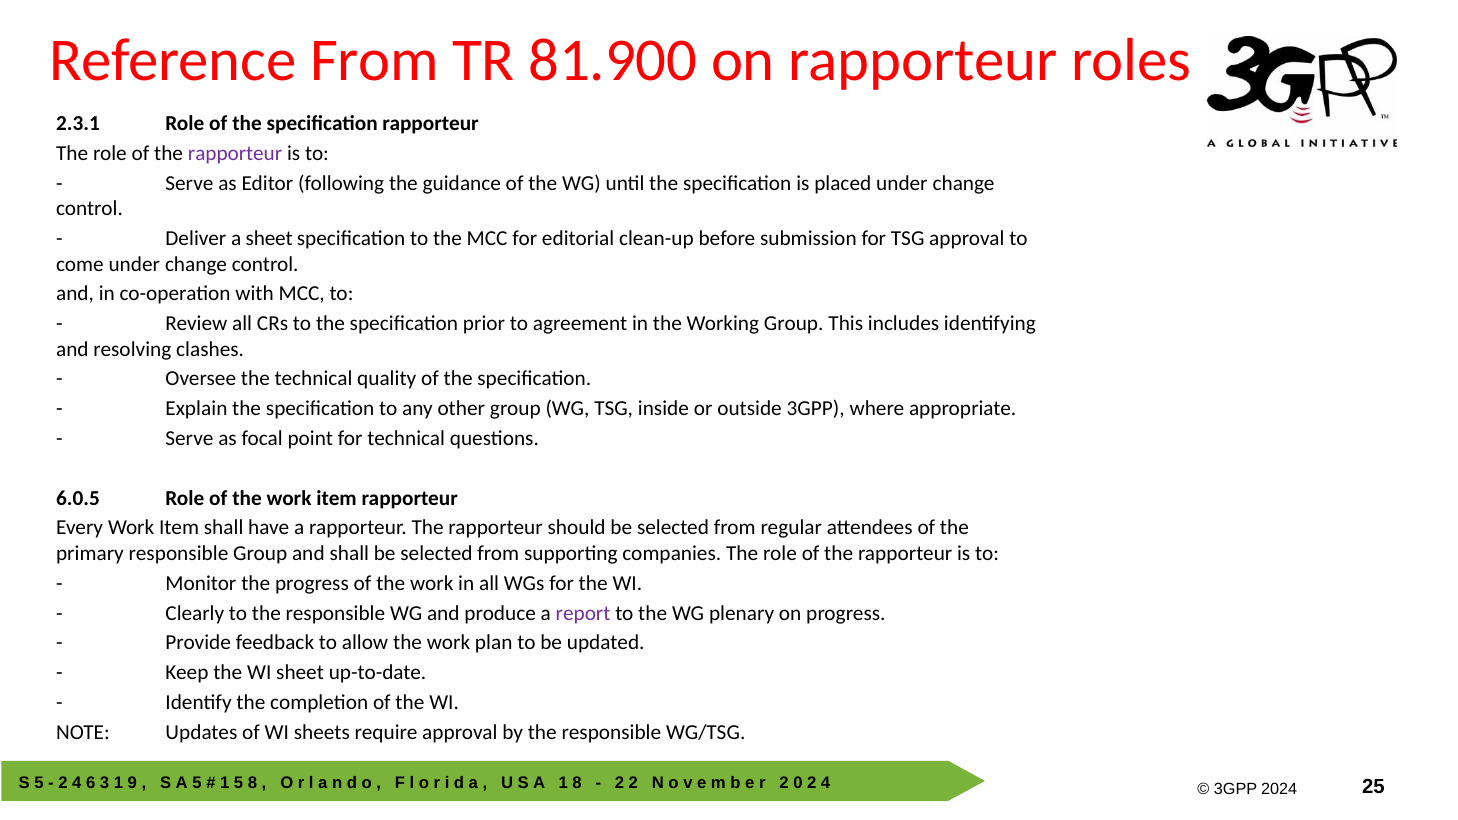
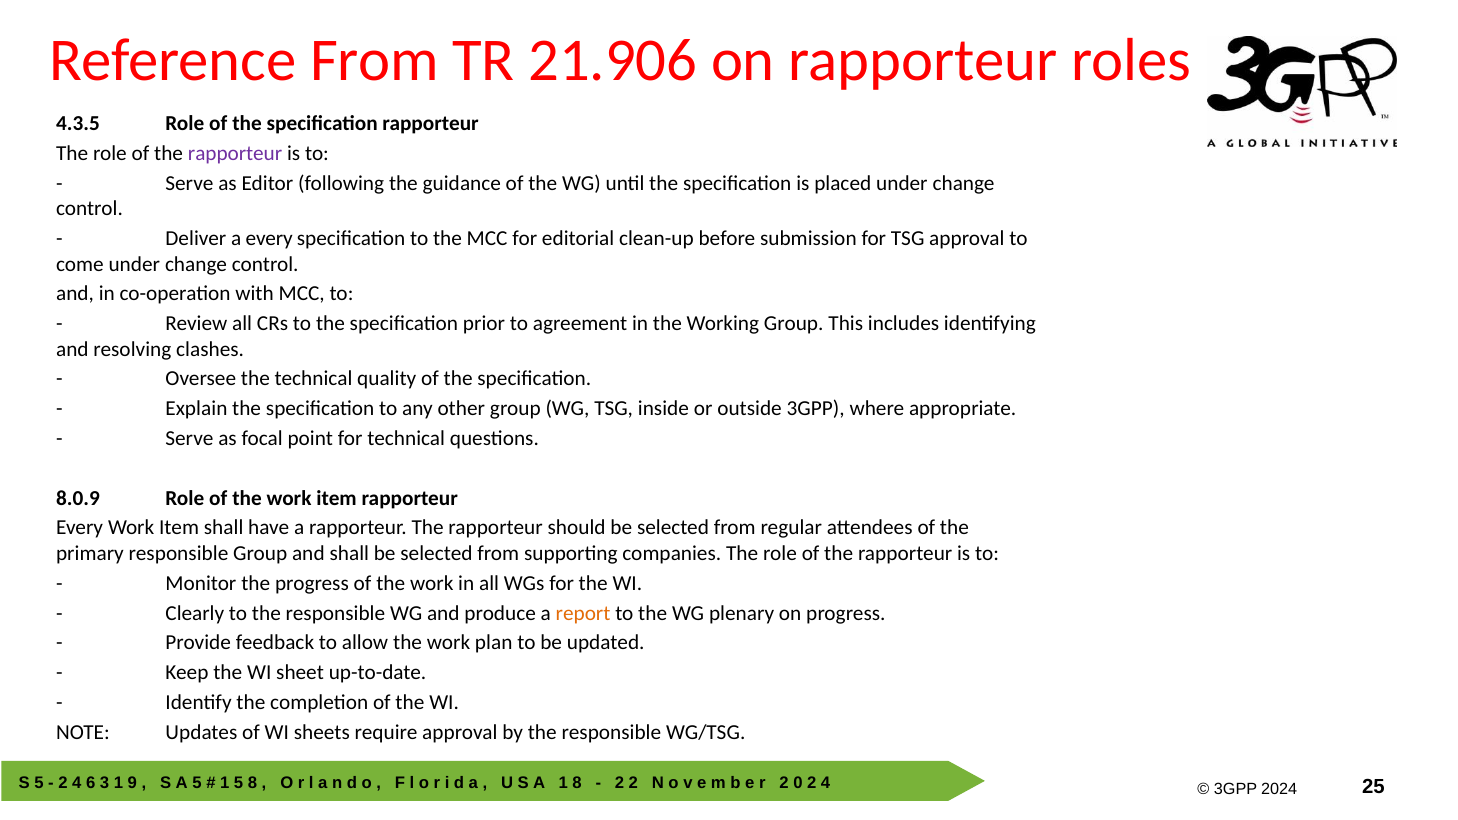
81.900: 81.900 -> 21.906
2.3.1: 2.3.1 -> 4.3.5
a sheet: sheet -> every
6.0.5: 6.0.5 -> 8.0.9
report colour: purple -> orange
